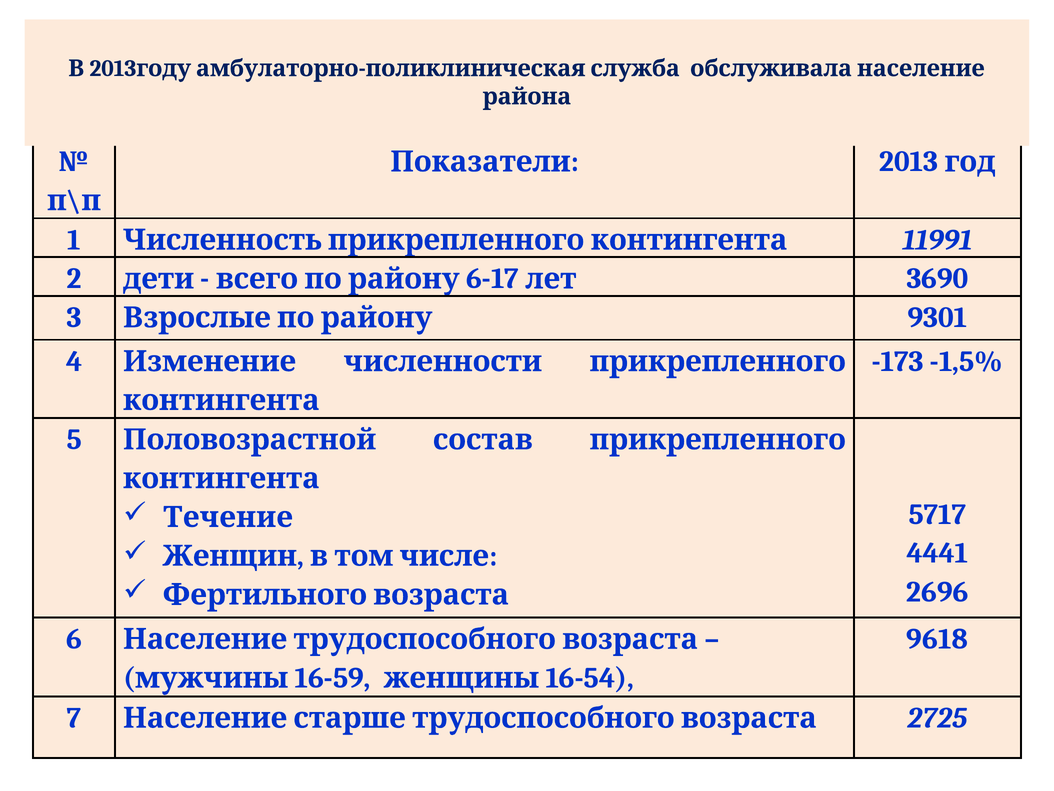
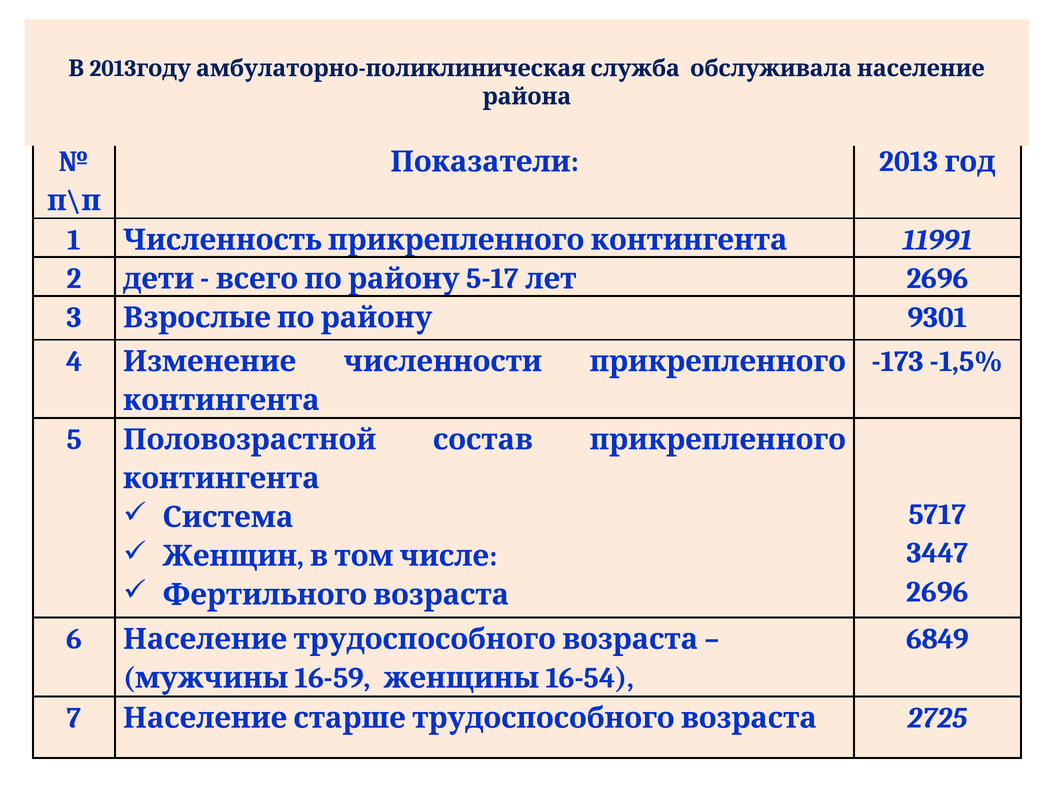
6-17: 6-17 -> 5-17
3690 at (937, 279): 3690 -> 2696
Течение: Течение -> Система
4441: 4441 -> 3447
9618: 9618 -> 6849
